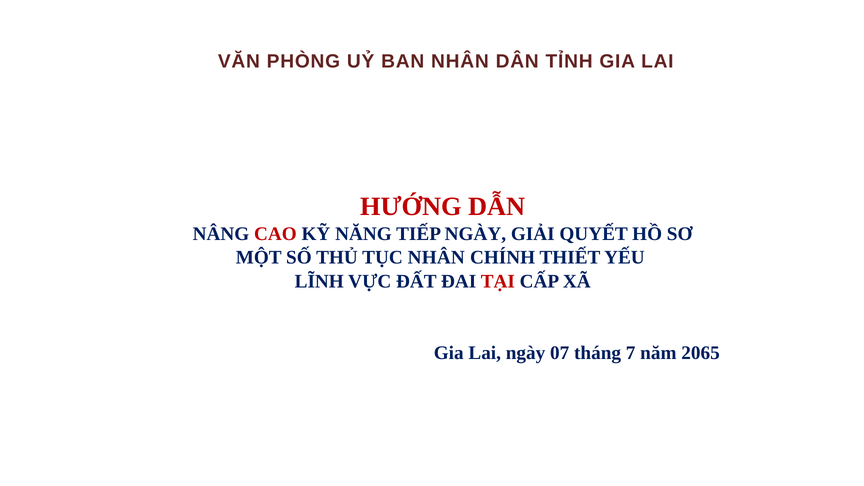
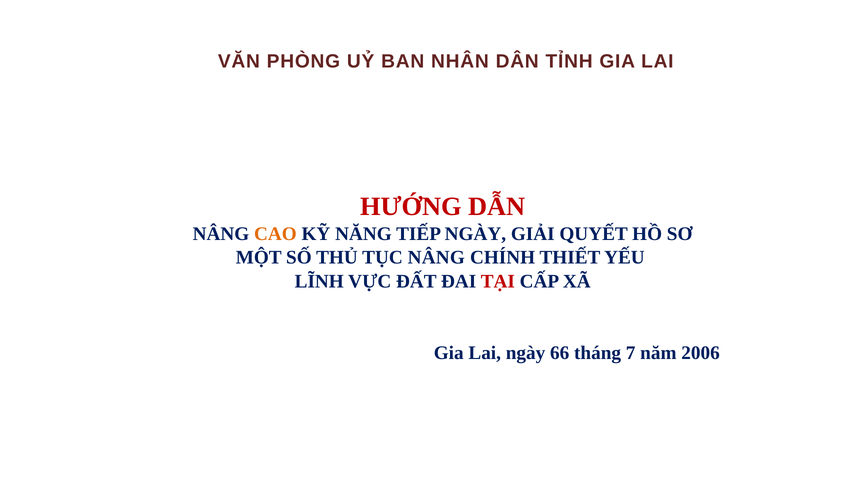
CAO colour: red -> orange
TỤC NHÂN: NHÂN -> NÂNG
07: 07 -> 66
2065: 2065 -> 2006
